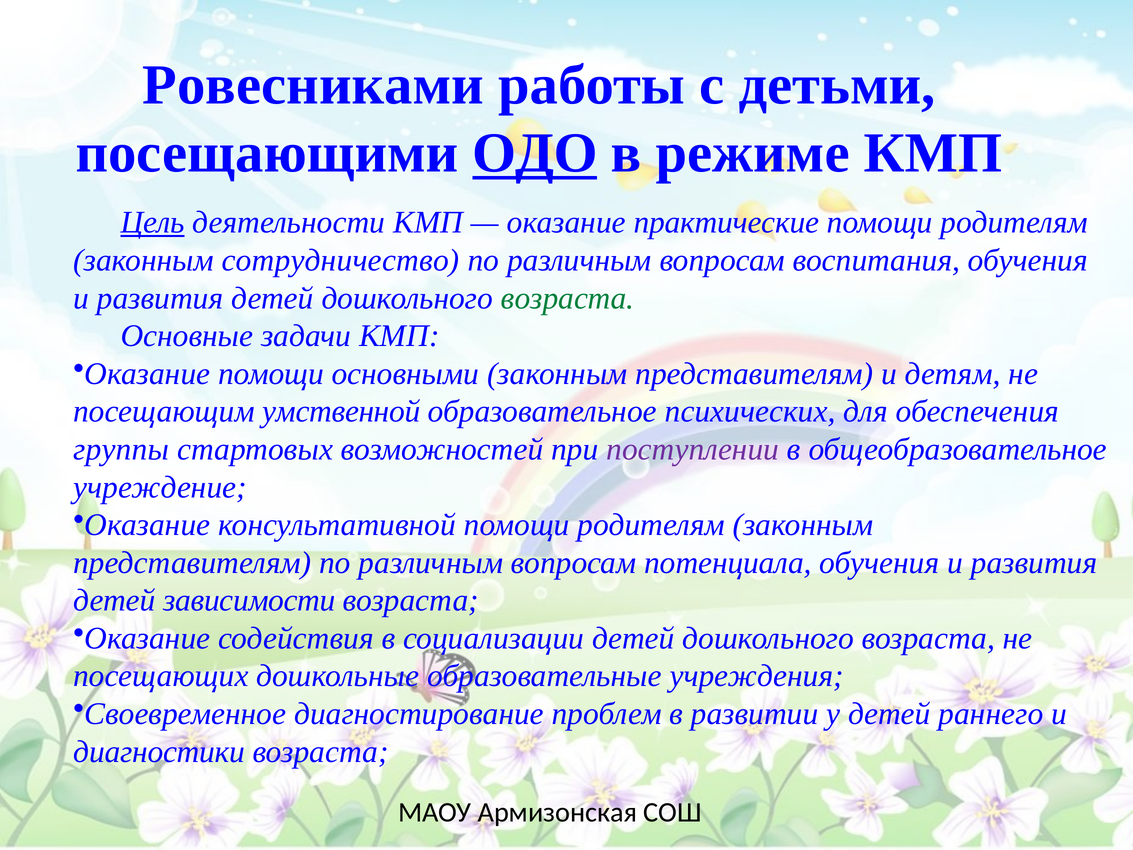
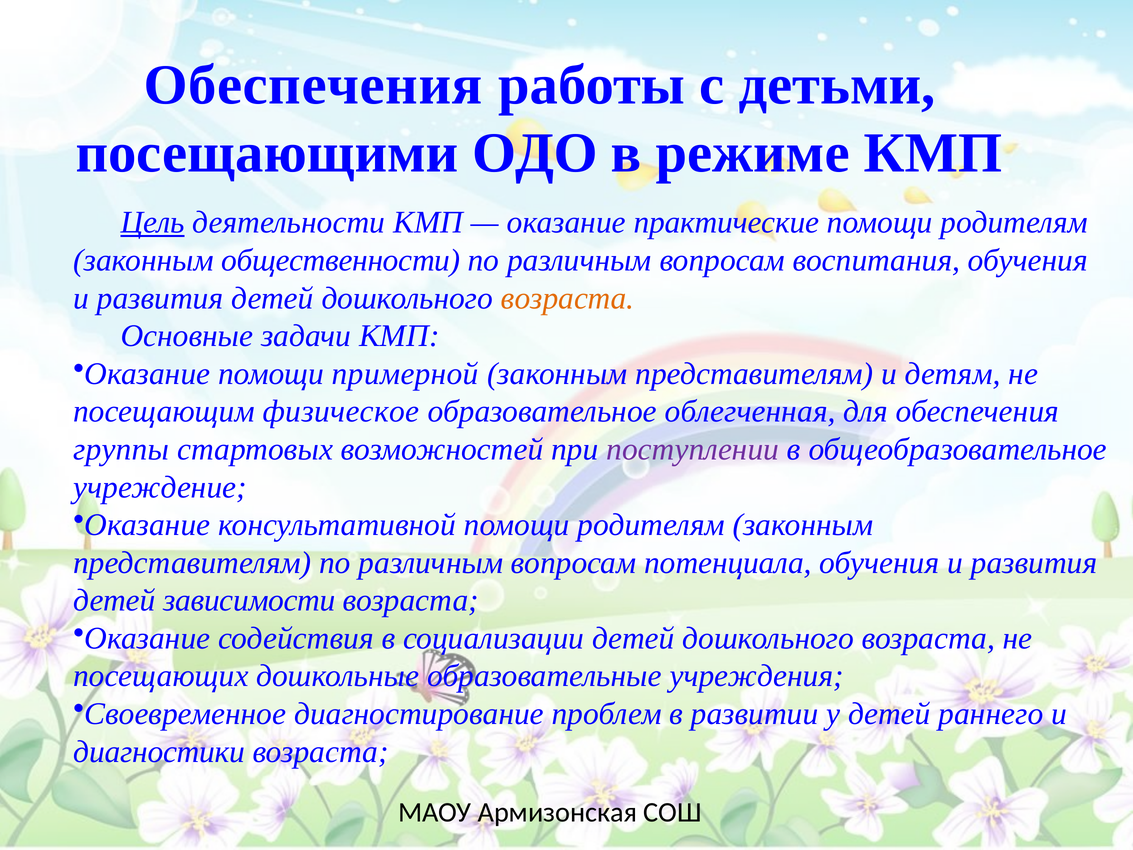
Ровесниками at (313, 85): Ровесниками -> Обеспечения
ОДО underline: present -> none
сотрудничество: сотрудничество -> общественности
возраста at (568, 298) colour: green -> orange
основными: основными -> примерной
умственной: умственной -> физическое
психических: психических -> облегченная
